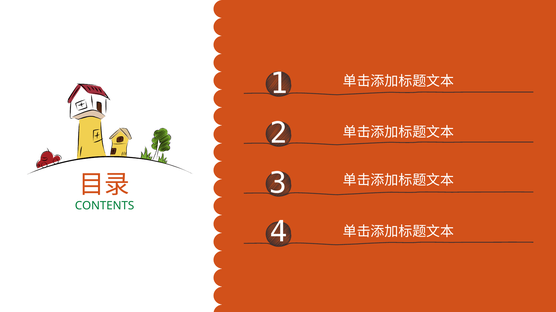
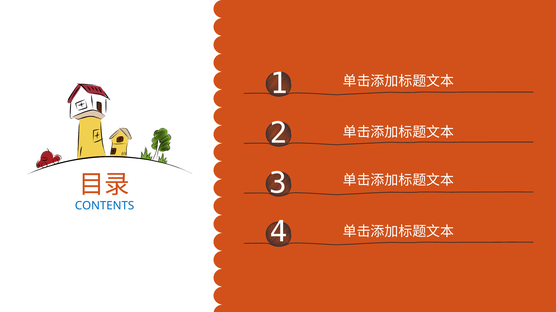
CONTENTS colour: green -> blue
